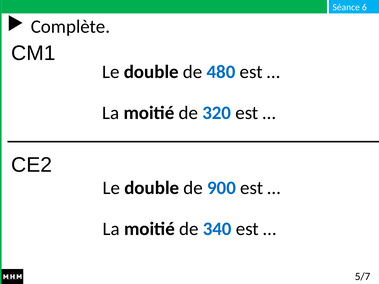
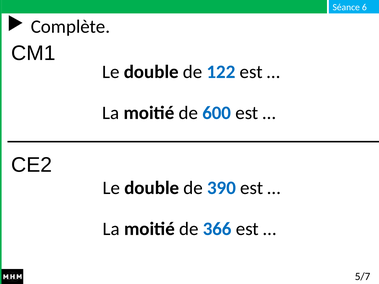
480: 480 -> 122
320: 320 -> 600
900: 900 -> 390
340: 340 -> 366
